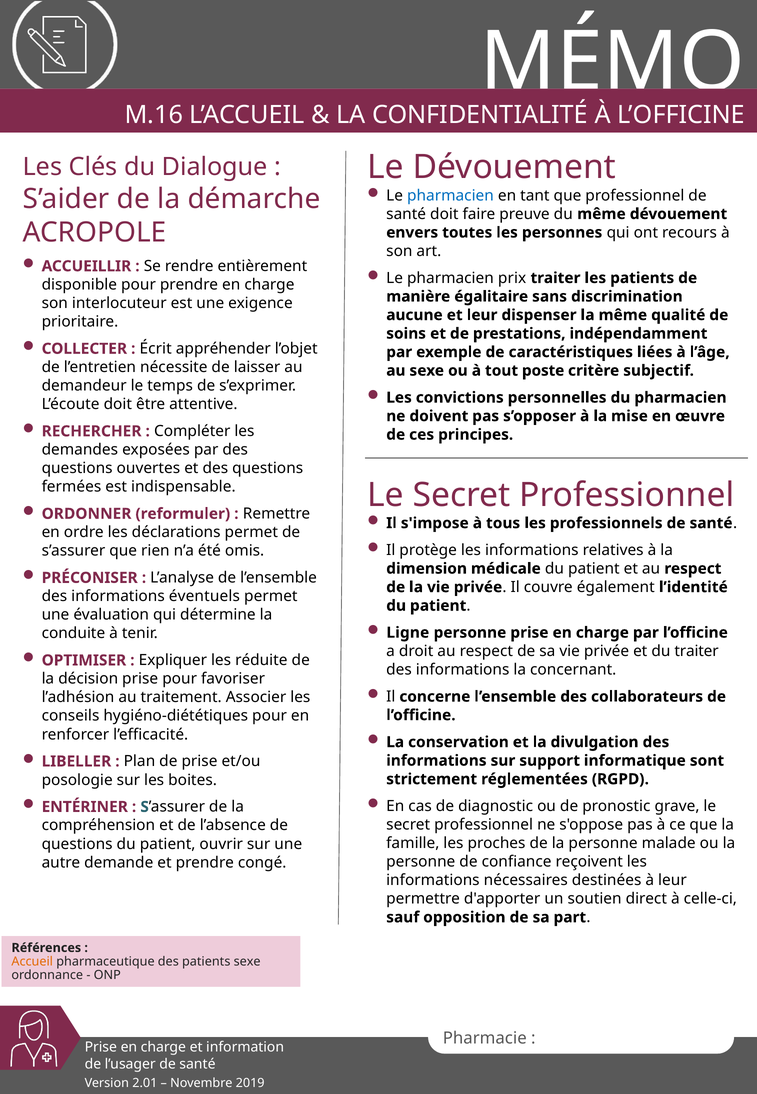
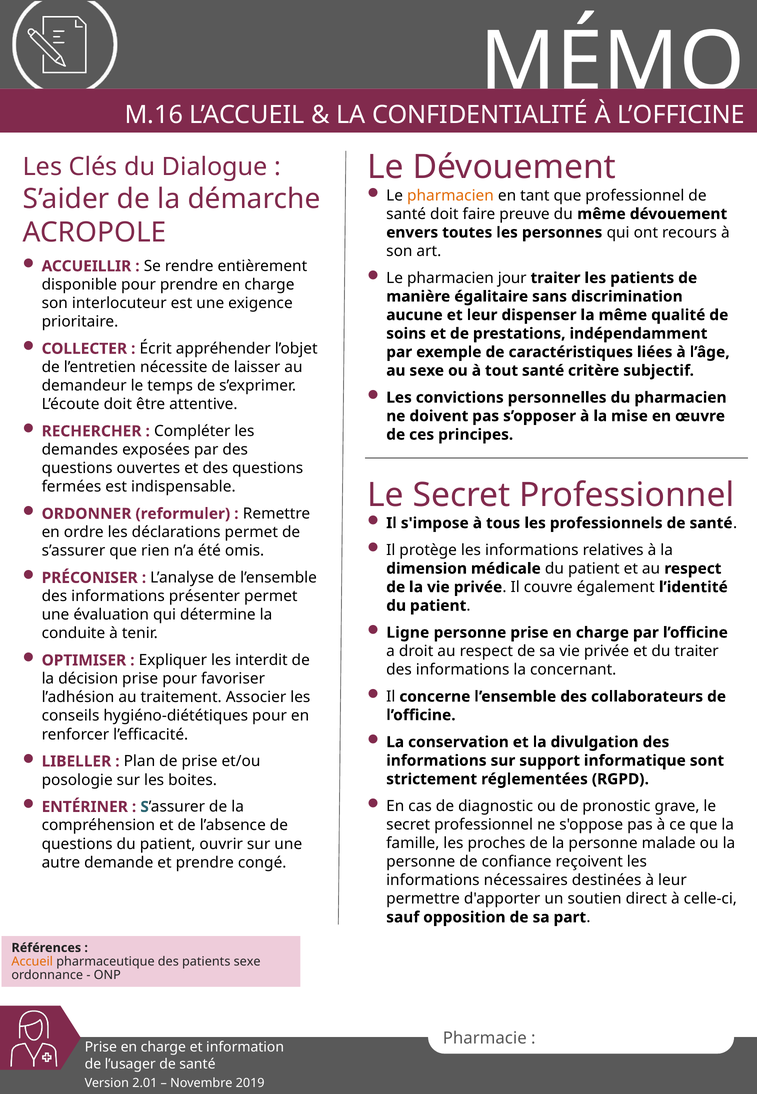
pharmacien at (450, 195) colour: blue -> orange
prix: prix -> jour
tout poste: poste -> santé
éventuels: éventuels -> présenter
réduite: réduite -> interdit
